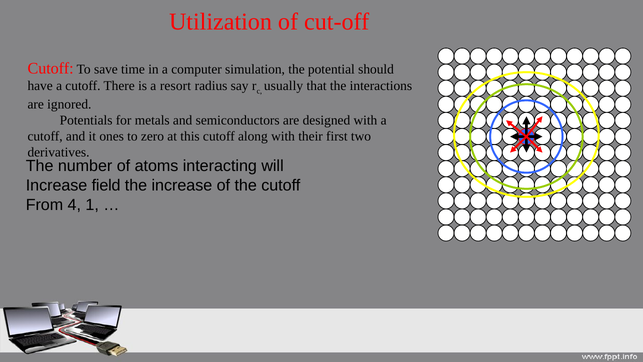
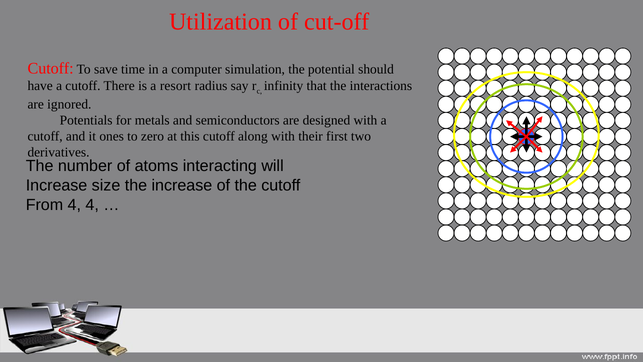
usually: usually -> infinity
field: field -> size
4 1: 1 -> 4
